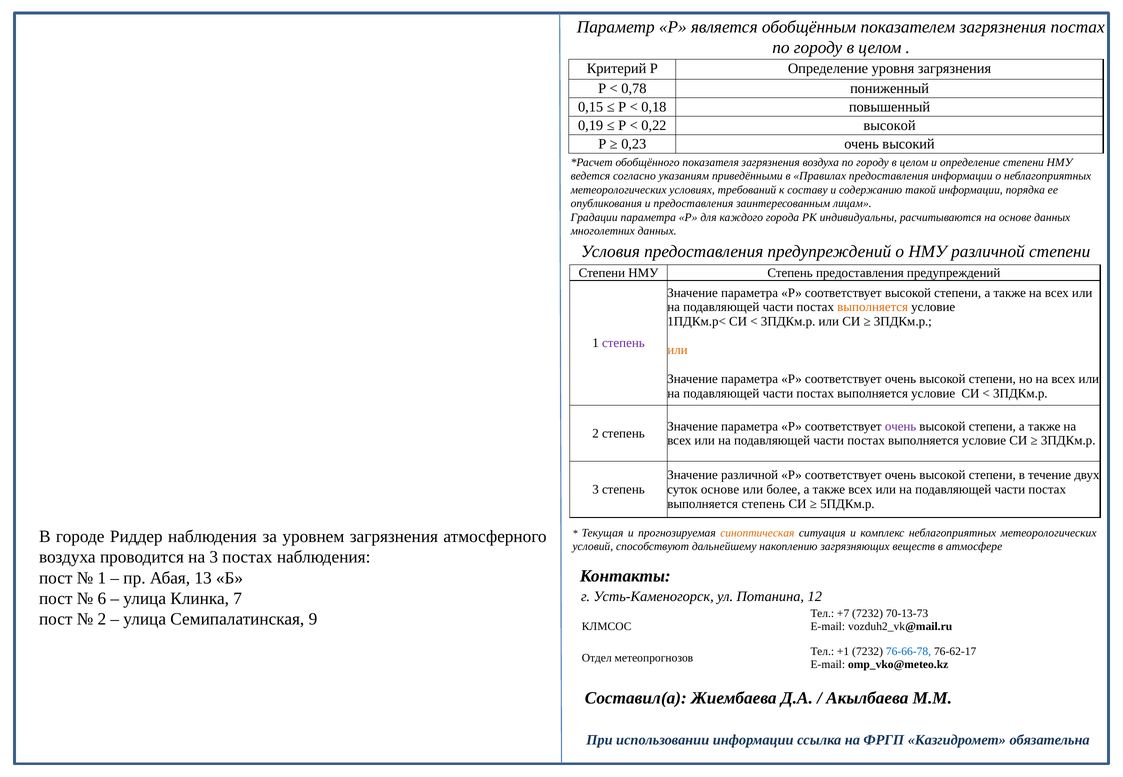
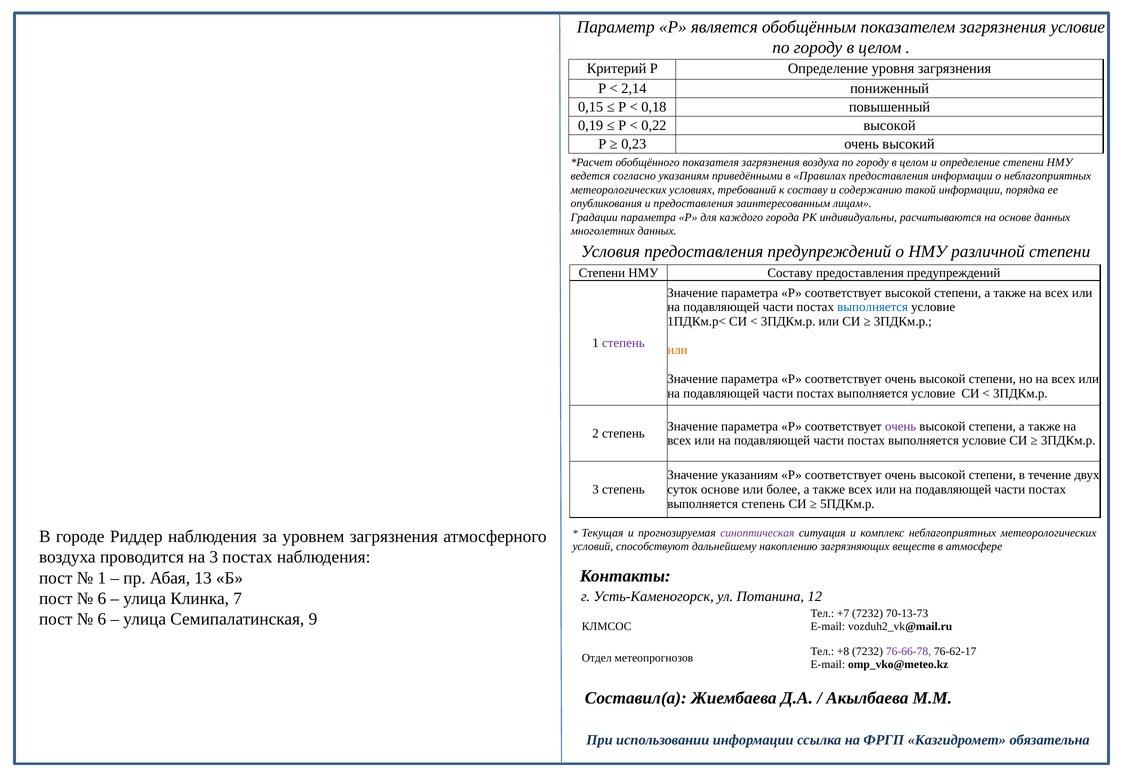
загрязнения постах: постах -> условие
0,78: 0,78 -> 2,14
НМУ Степень: Степень -> Составу
выполняется at (873, 307) colour: orange -> blue
Значение различной: различной -> указаниям
синоптическая colour: orange -> purple
2 at (102, 620): 2 -> 6
+1: +1 -> +8
76-66-78 colour: blue -> purple
